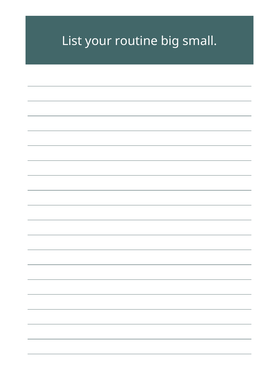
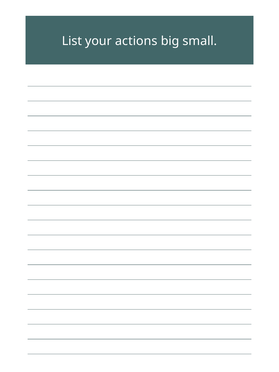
routine: routine -> actions
